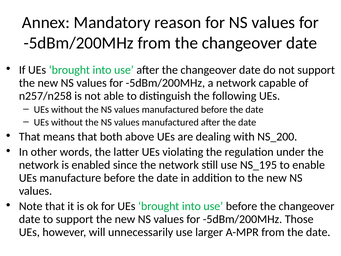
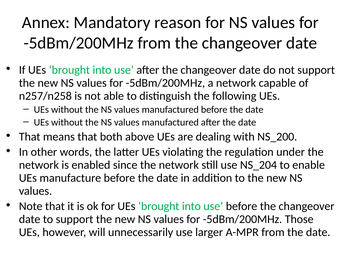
NS_195: NS_195 -> NS_204
